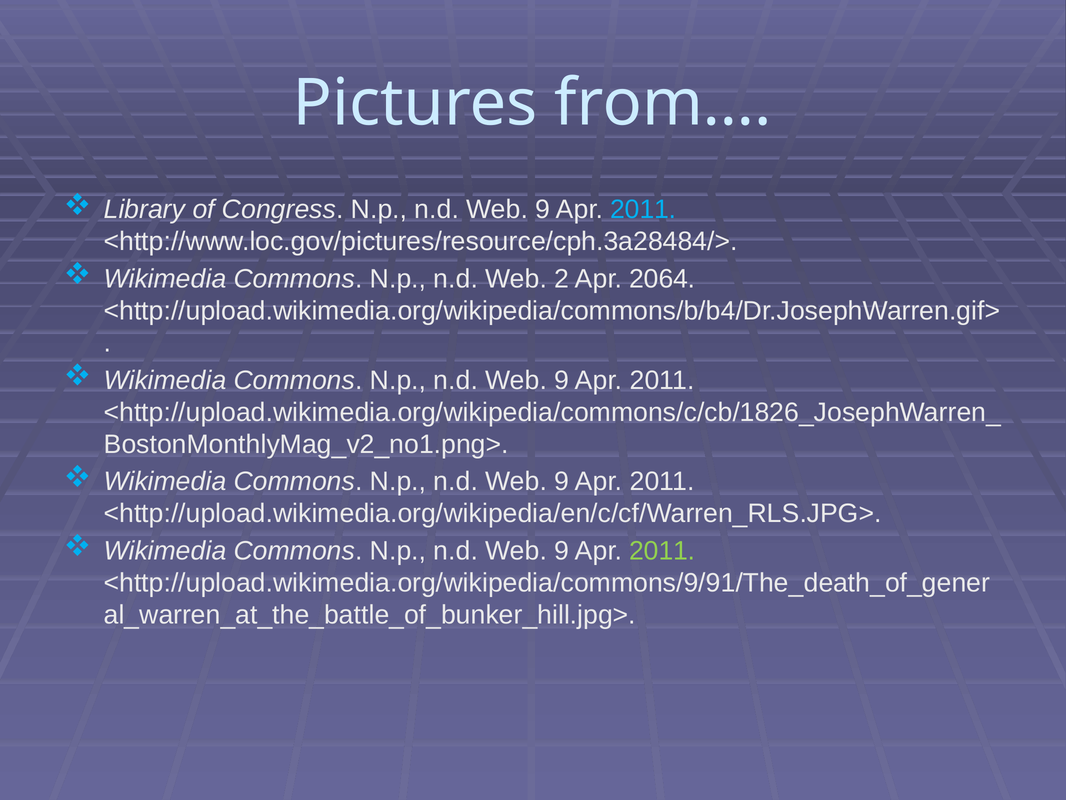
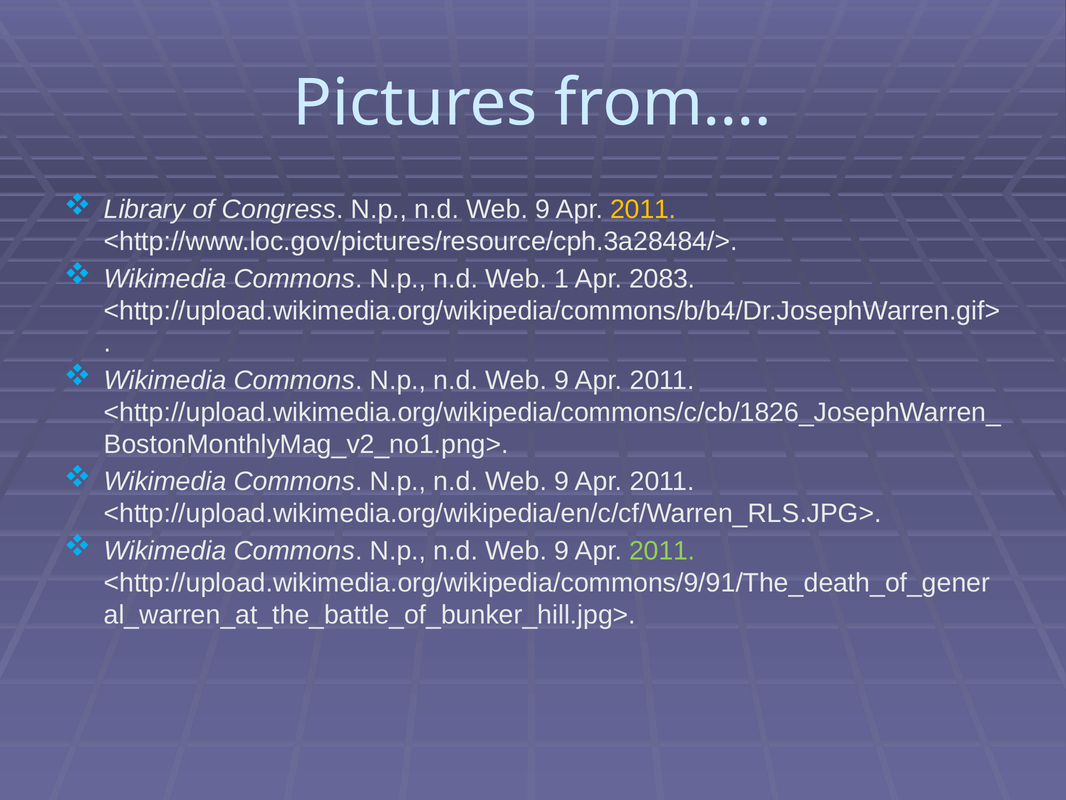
2011 at (643, 210) colour: light blue -> yellow
2: 2 -> 1
2064: 2064 -> 2083
